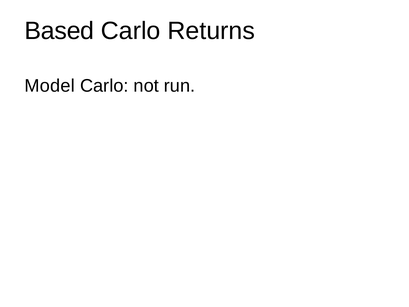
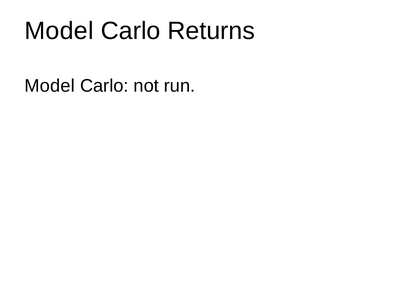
Based at (59, 31): Based -> Model
